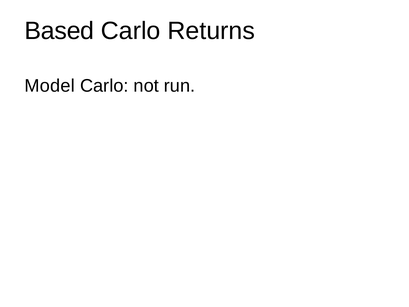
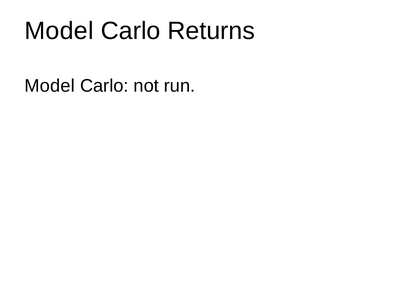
Based at (59, 31): Based -> Model
